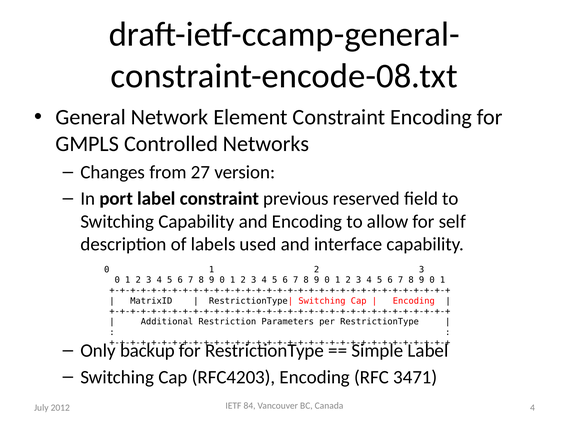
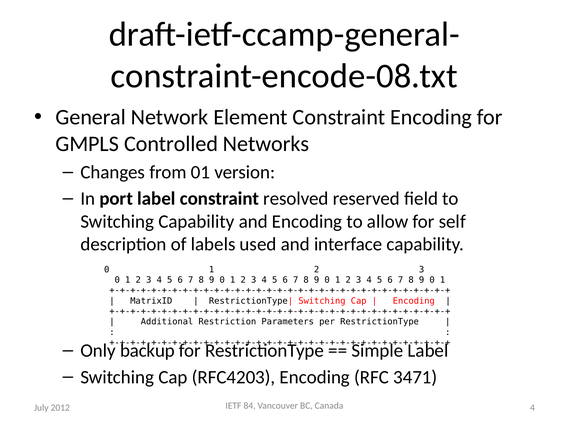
27: 27 -> 01
previous: previous -> resolved
